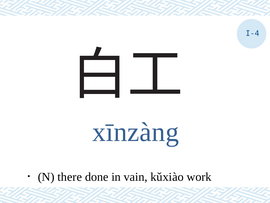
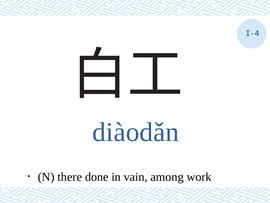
xīnzàng: xīnzàng -> diàodǎn
kǔxiào: kǔxiào -> among
